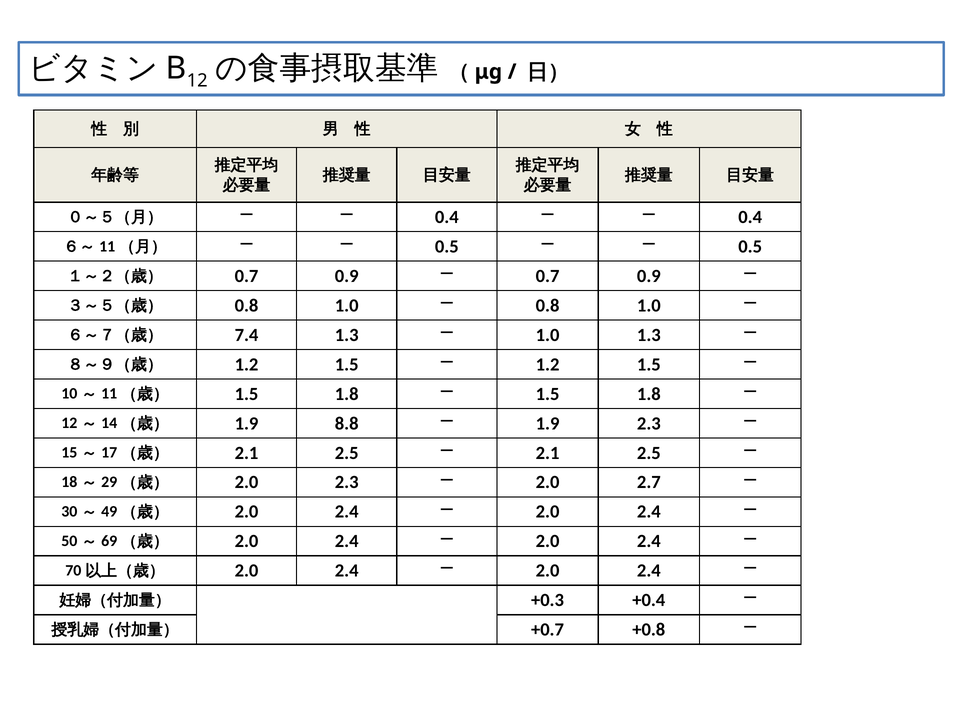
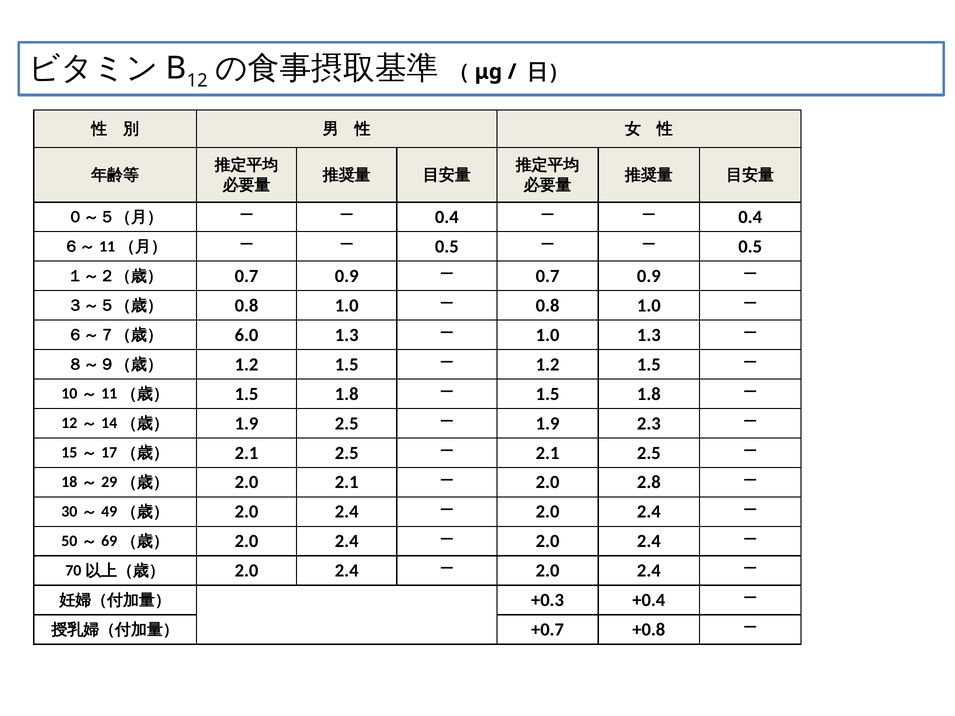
7.4: 7.4 -> 6.0
1.9 8.8: 8.8 -> 2.5
2.0 2.3: 2.3 -> 2.1
2.7: 2.7 -> 2.8
